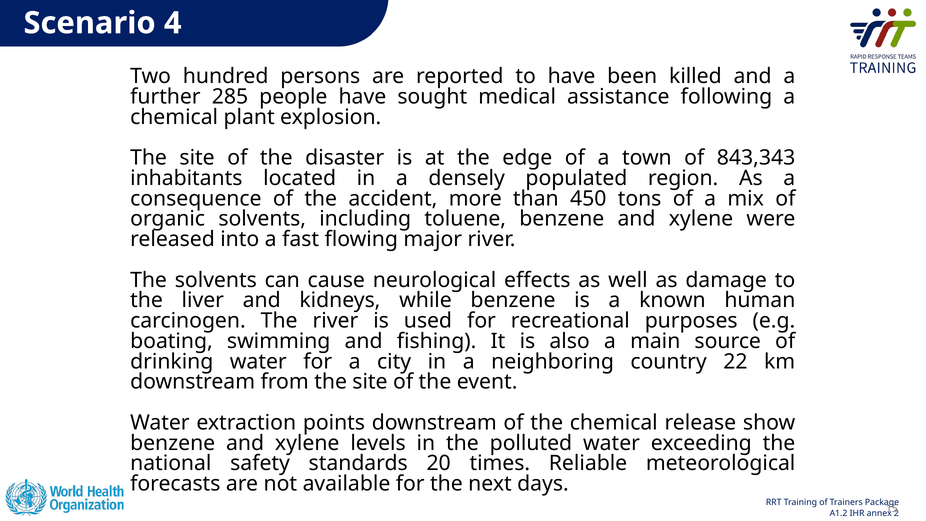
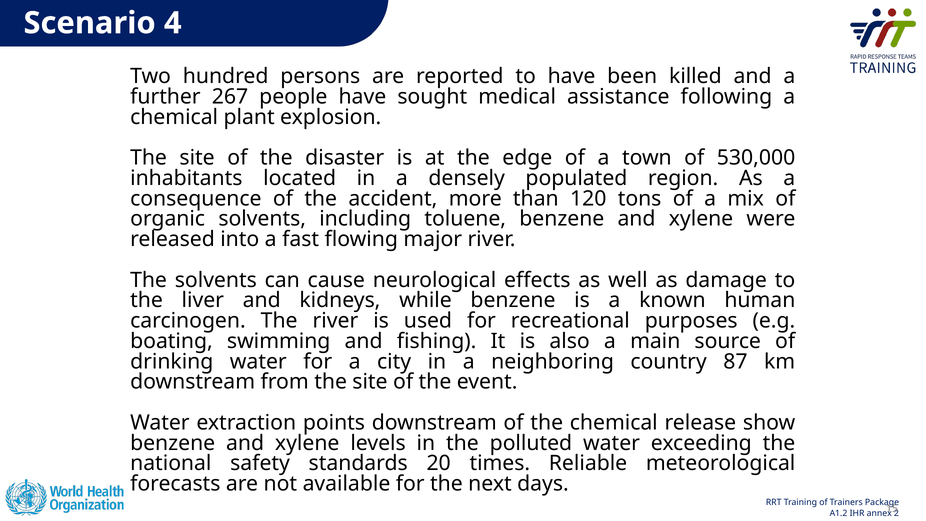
285: 285 -> 267
843,343: 843,343 -> 530,000
450: 450 -> 120
22: 22 -> 87
